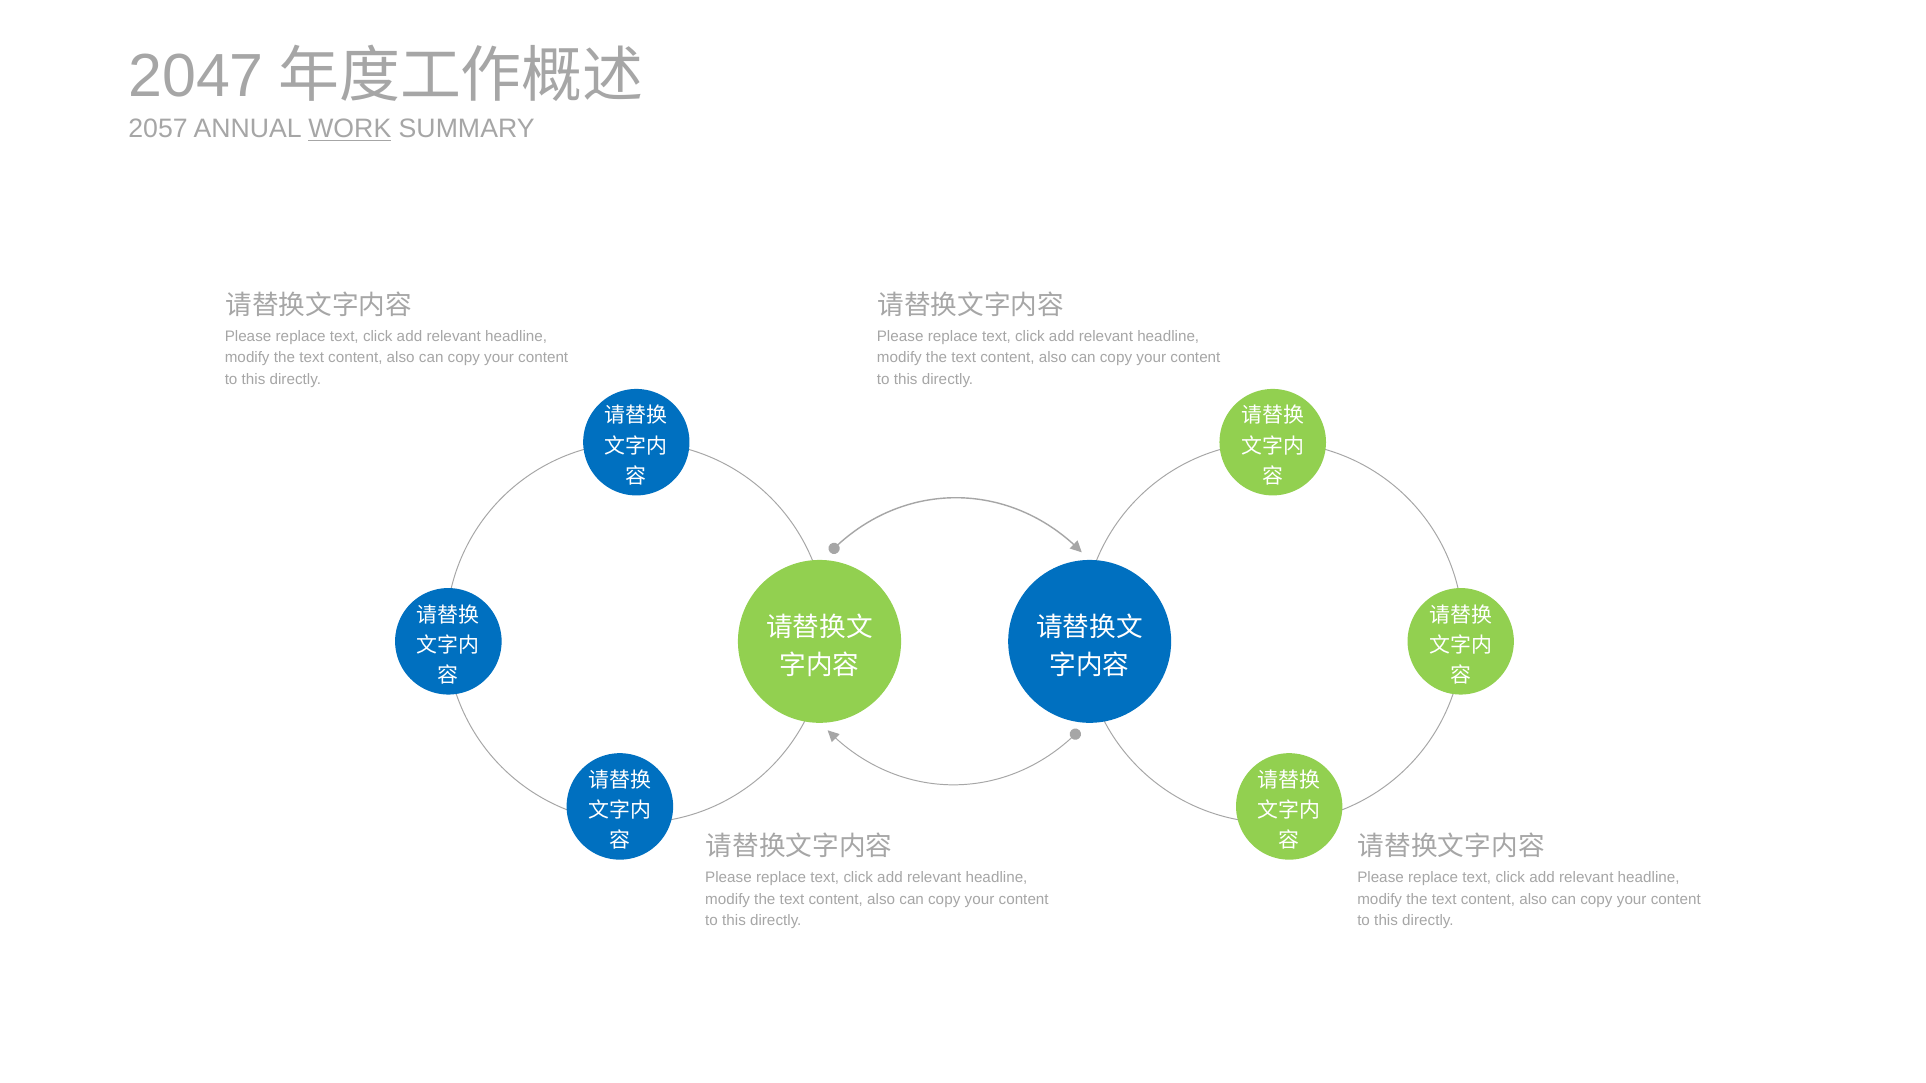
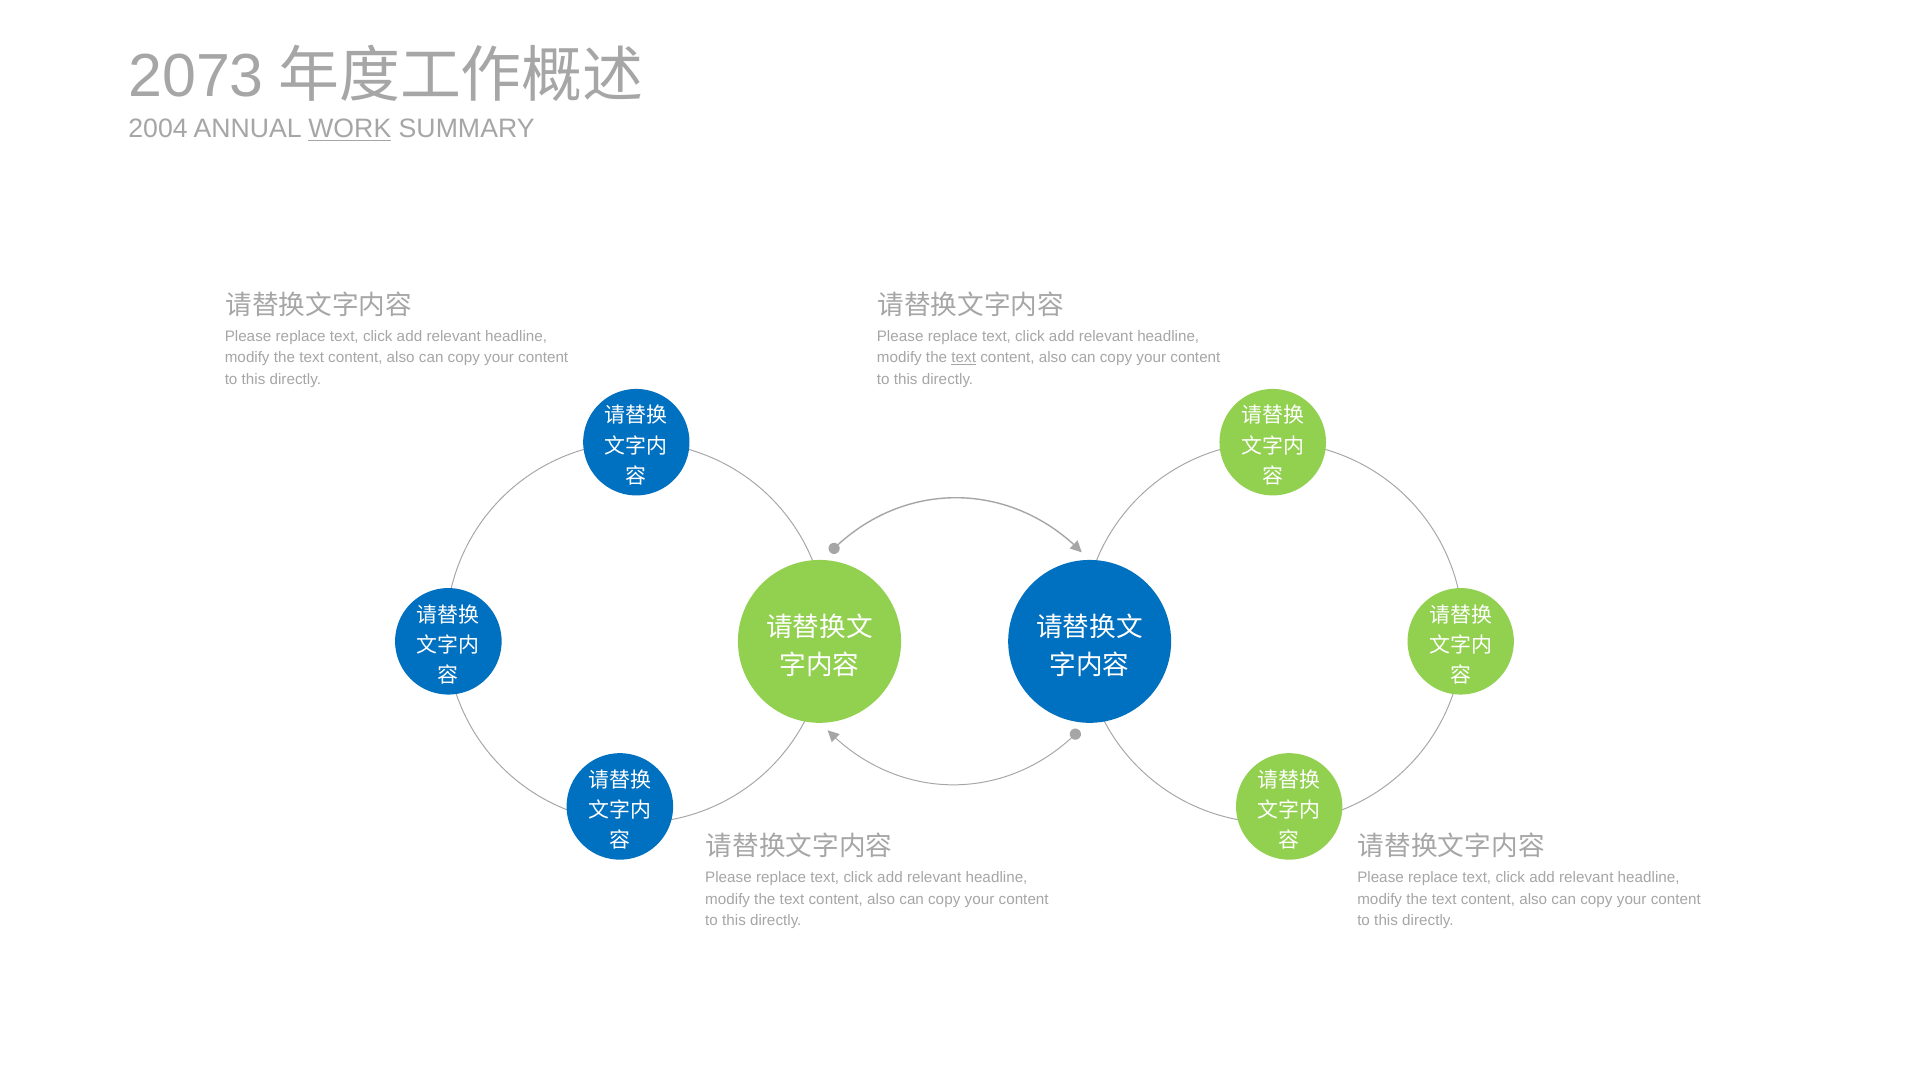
2047: 2047 -> 2073
2057: 2057 -> 2004
text at (964, 358) underline: none -> present
